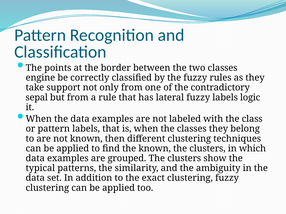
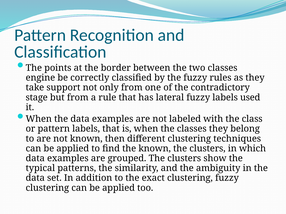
sepal: sepal -> stage
logic: logic -> used
